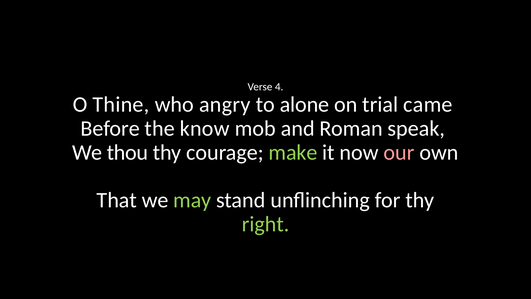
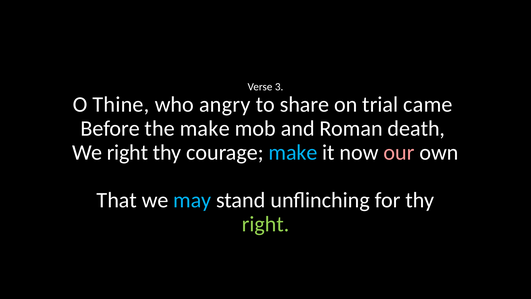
4: 4 -> 3
alone: alone -> share
the know: know -> make
speak: speak -> death
We thou: thou -> right
make at (293, 152) colour: light green -> light blue
may colour: light green -> light blue
